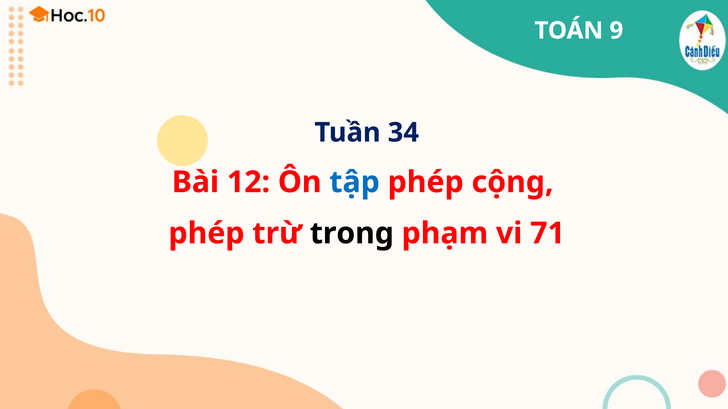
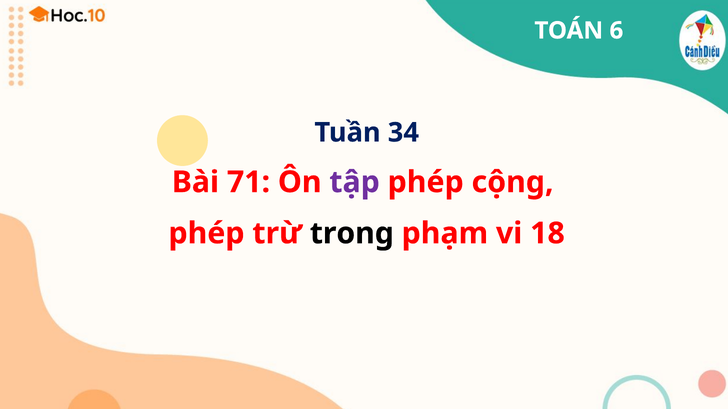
9: 9 -> 6
12: 12 -> 71
tập colour: blue -> purple
71: 71 -> 18
